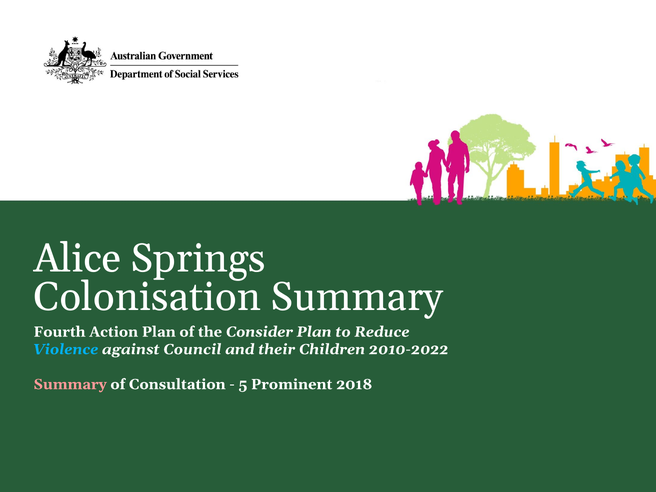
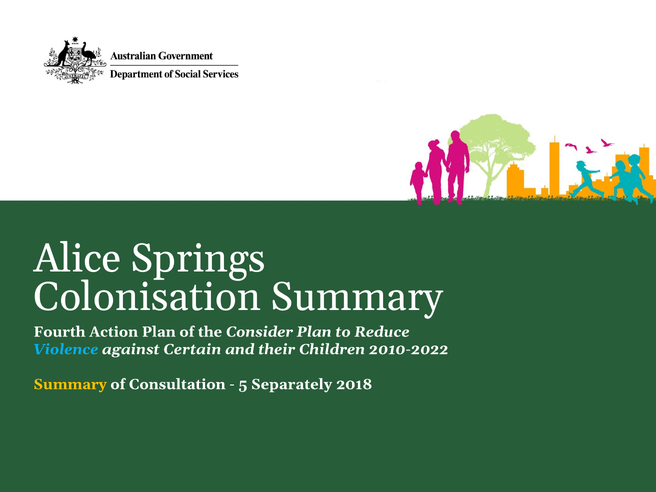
Council: Council -> Certain
Summary at (70, 384) colour: pink -> yellow
Prominent: Prominent -> Separately
